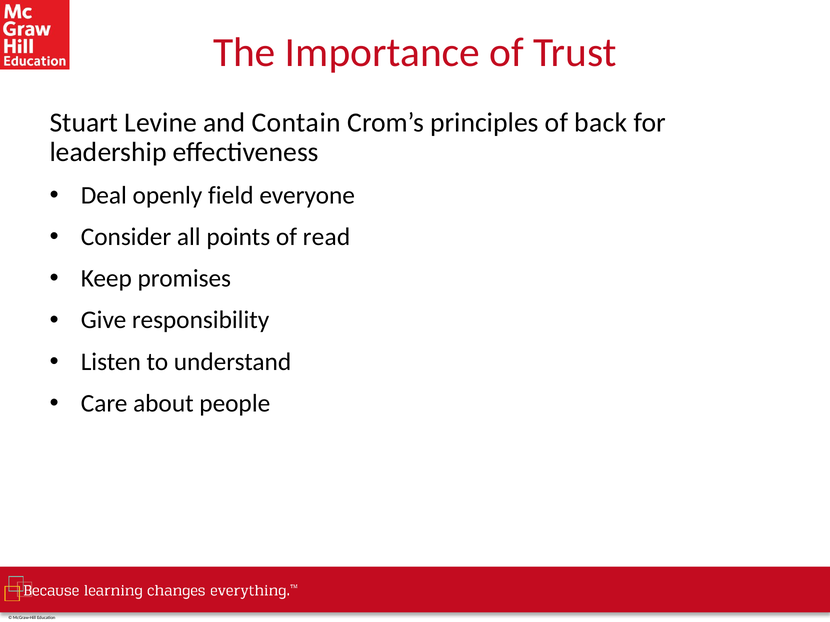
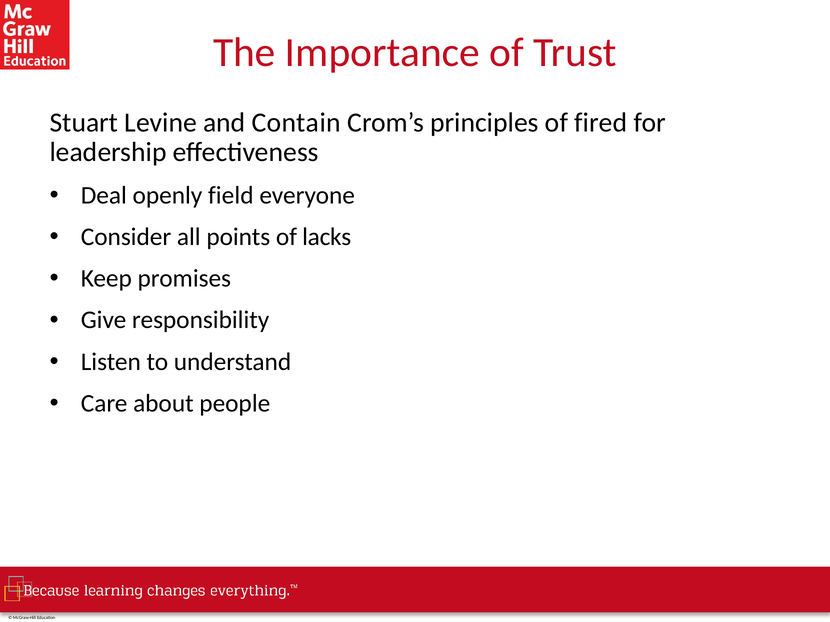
back: back -> fired
read: read -> lacks
